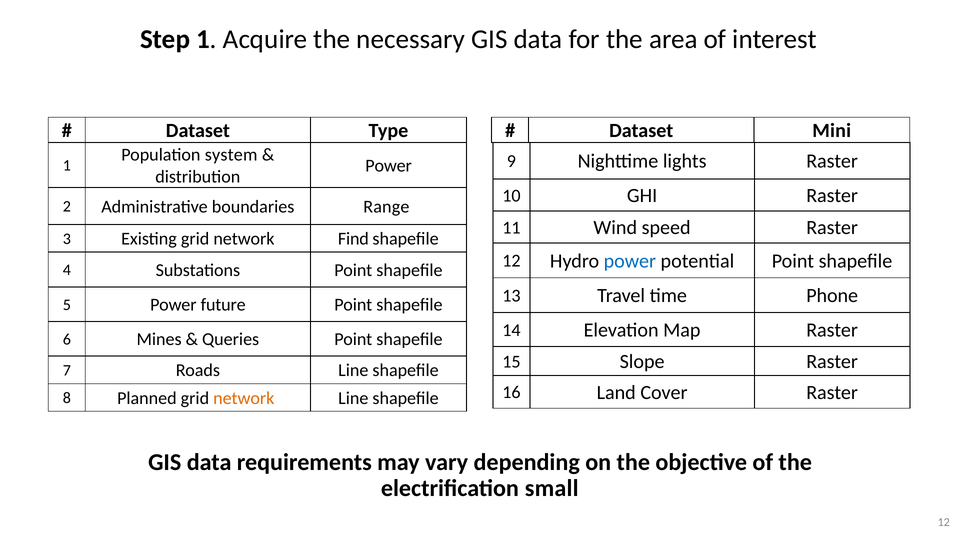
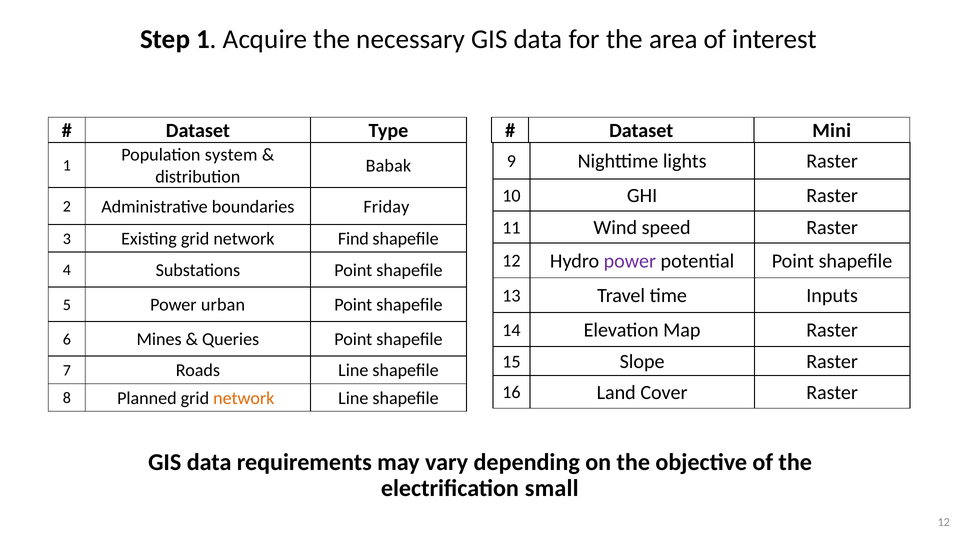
Power at (389, 165): Power -> Babak
Range: Range -> Friday
power at (630, 261) colour: blue -> purple
Phone: Phone -> Inputs
future: future -> urban
